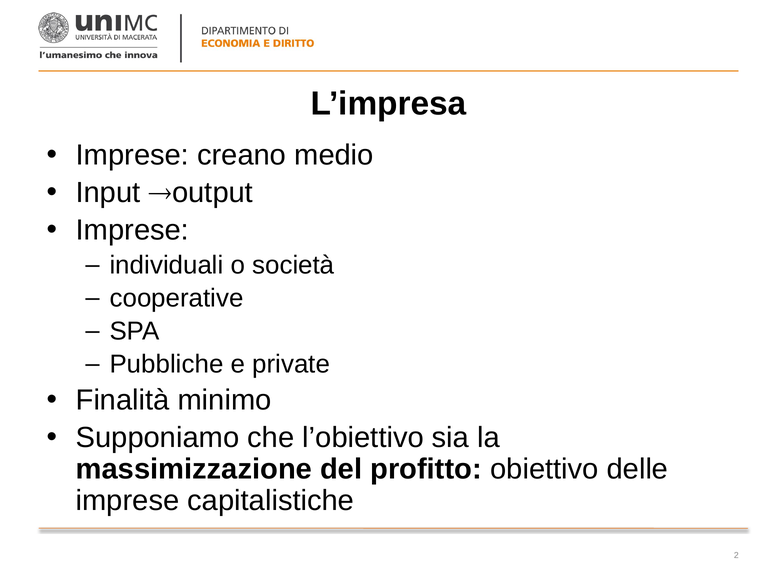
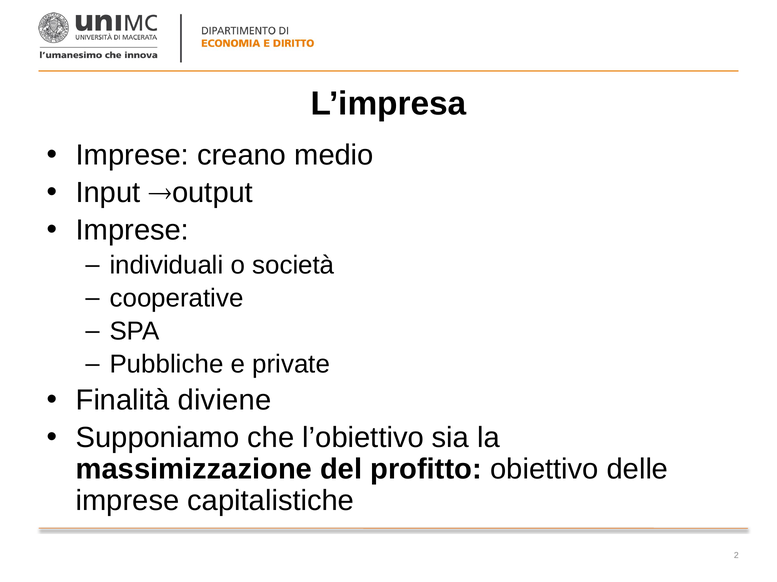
minimo: minimo -> diviene
